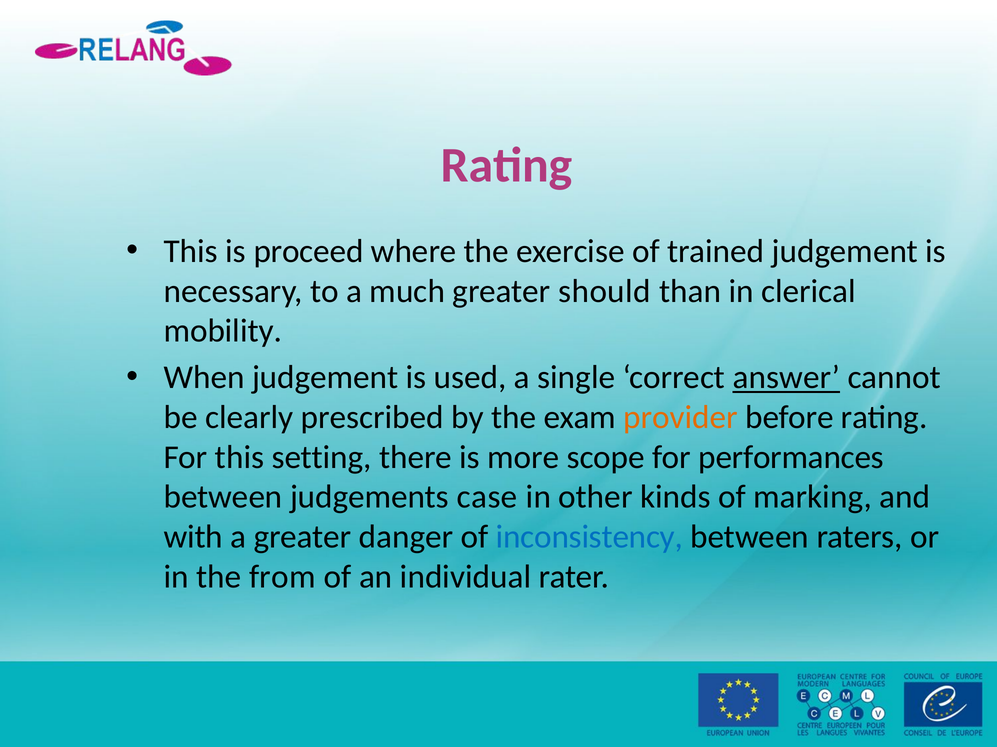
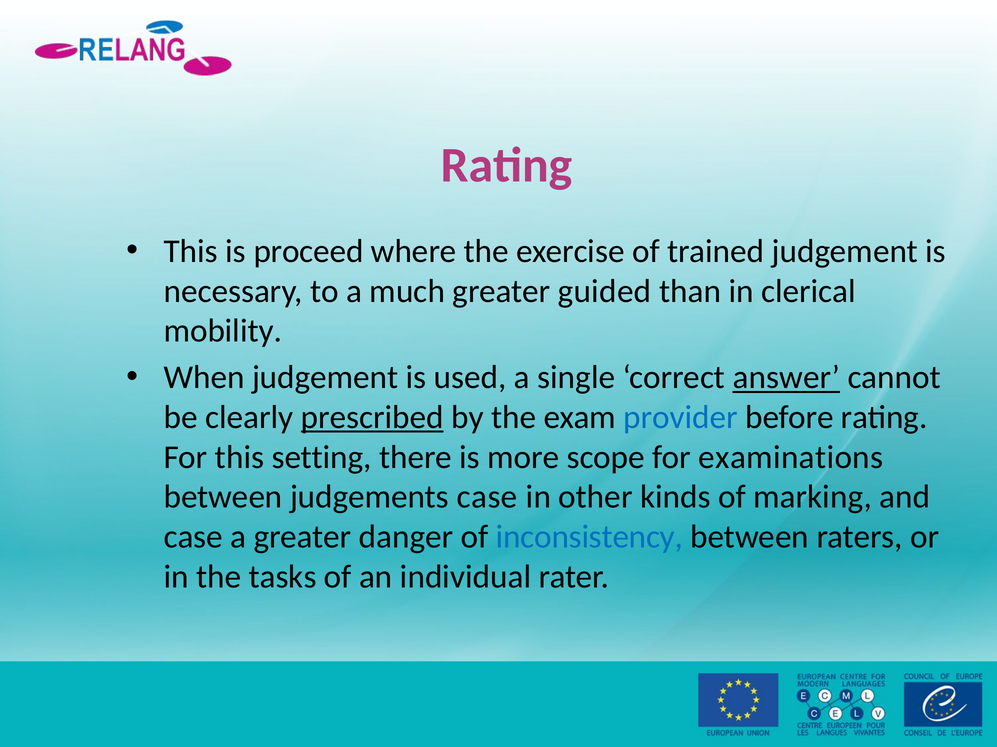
should: should -> guided
prescribed underline: none -> present
provider colour: orange -> blue
performances: performances -> examinations
with at (193, 537): with -> case
from: from -> tasks
